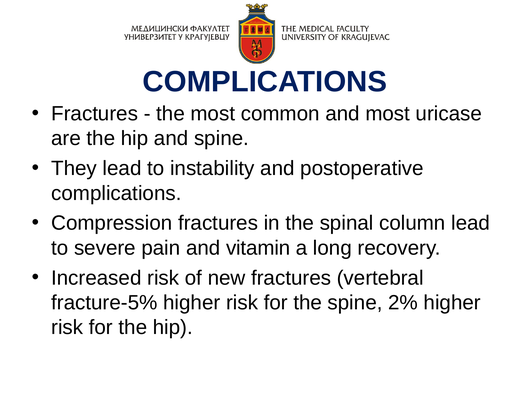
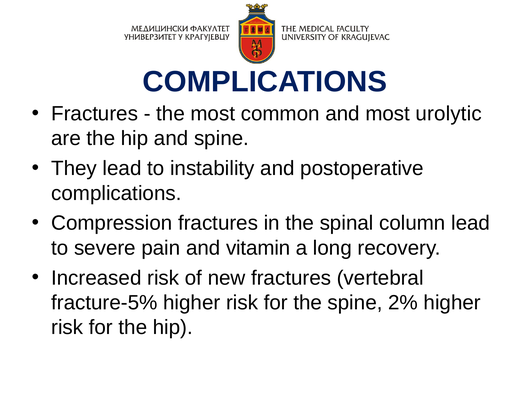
uricase: uricase -> urolytic
